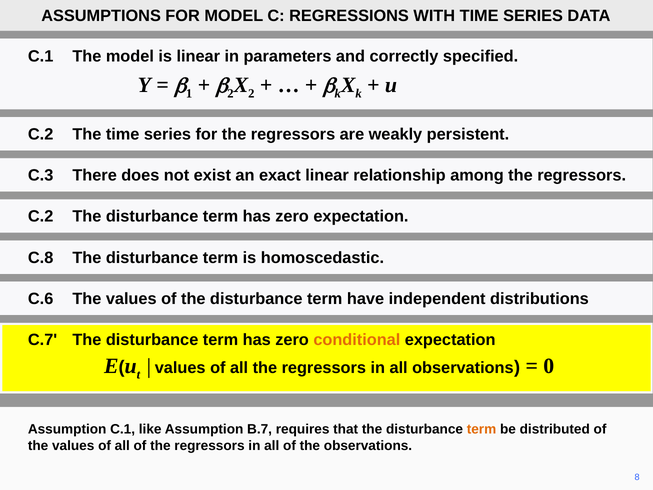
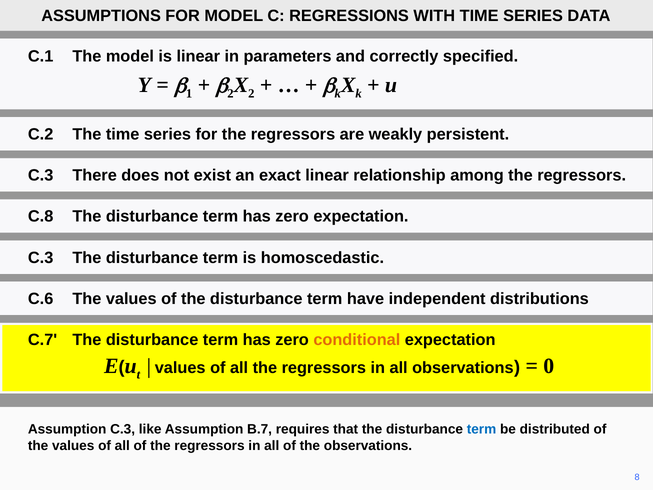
C.2 at (41, 216): C.2 -> C.8
C.8 at (41, 258): C.8 -> C.3
Assumption C.1: C.1 -> C.3
term at (482, 429) colour: orange -> blue
